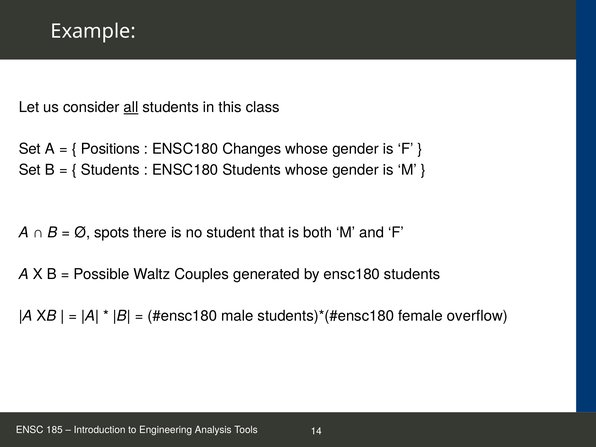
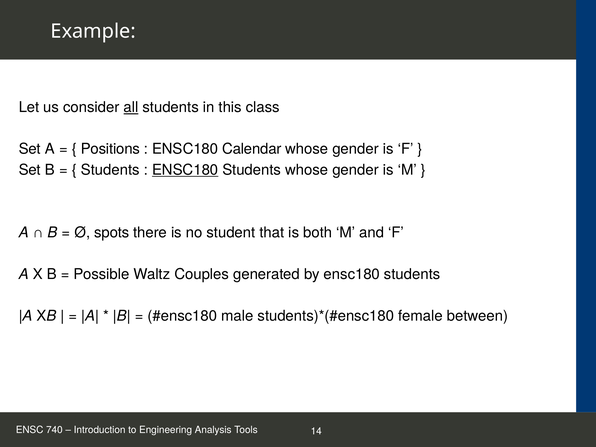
Changes: Changes -> Calendar
ENSC180 at (185, 170) underline: none -> present
overflow: overflow -> between
185: 185 -> 740
